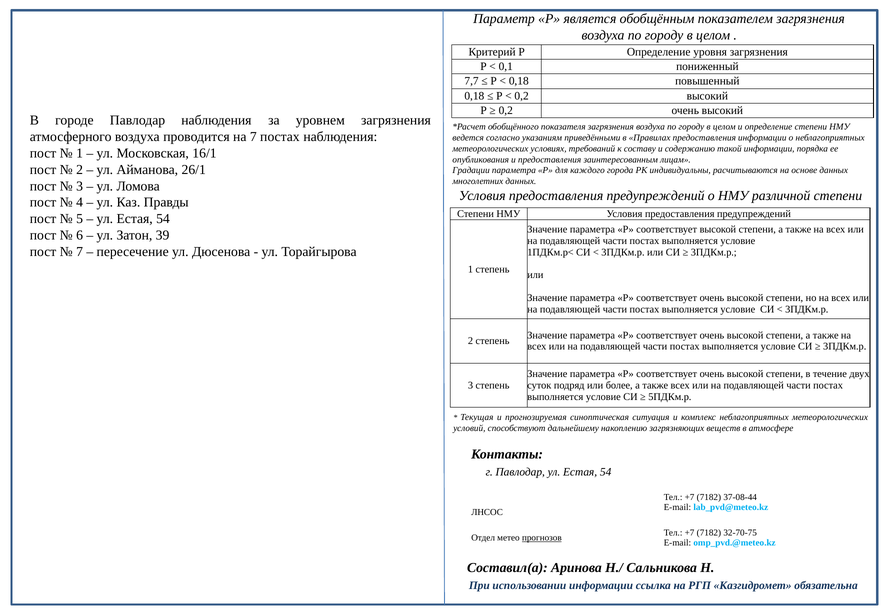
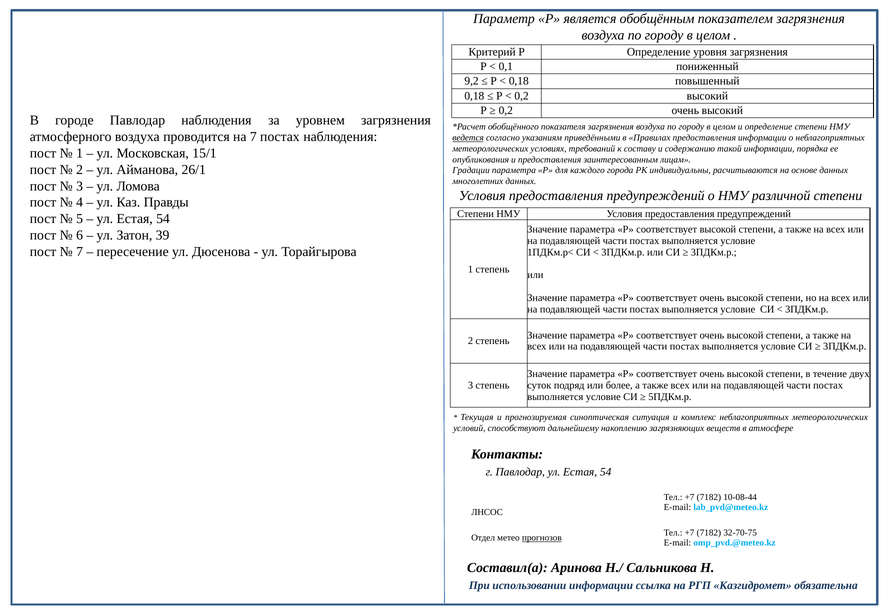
7,7: 7,7 -> 9,2
ведется underline: none -> present
16/1: 16/1 -> 15/1
37-08-44: 37-08-44 -> 10-08-44
